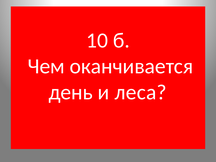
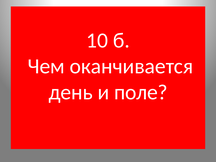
леса: леса -> поле
